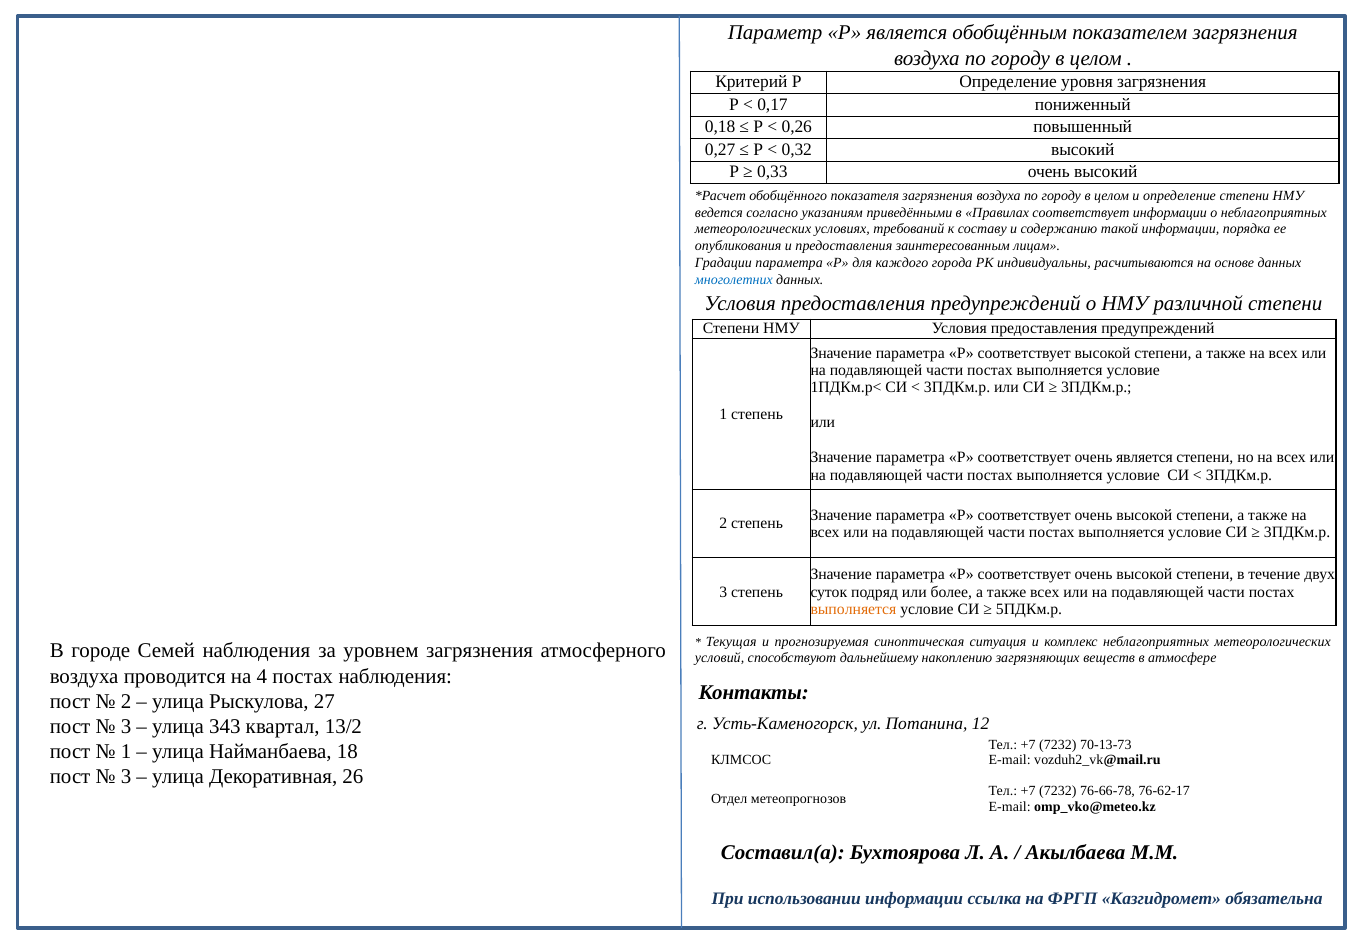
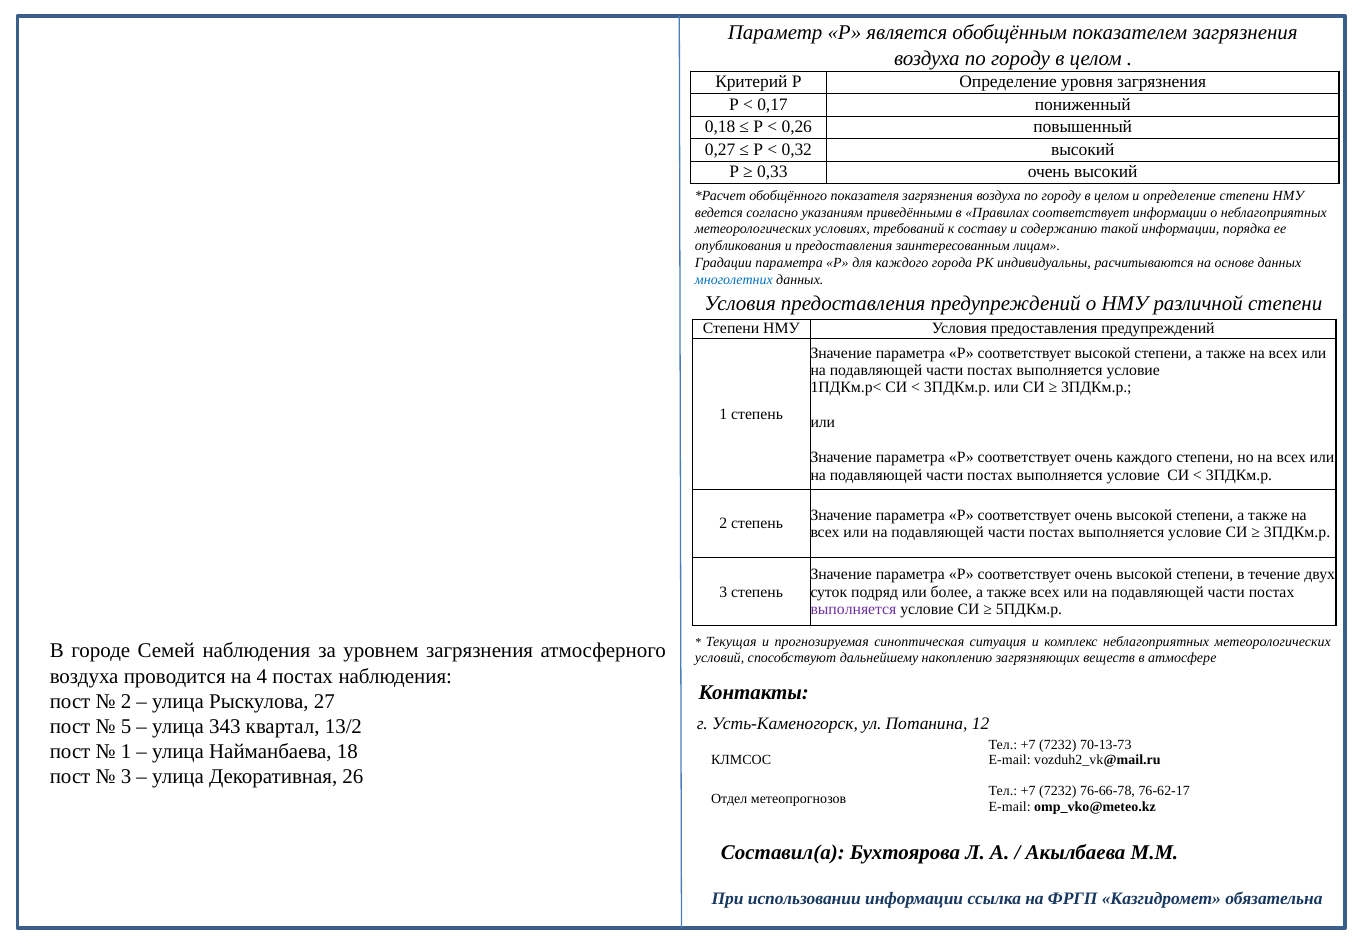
очень является: является -> каждого
выполняется at (853, 609) colour: orange -> purple
3 at (126, 726): 3 -> 5
